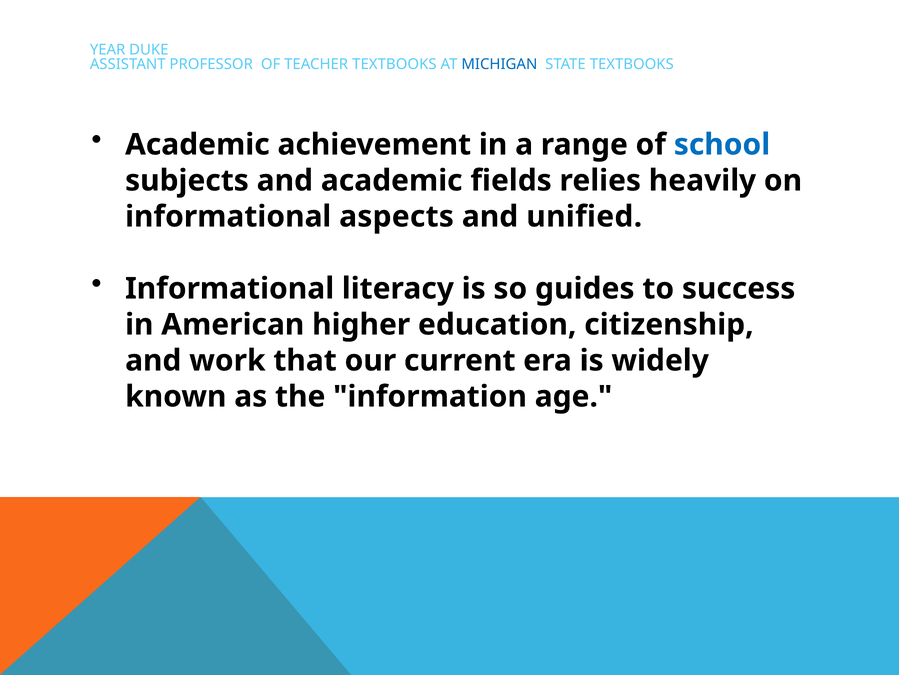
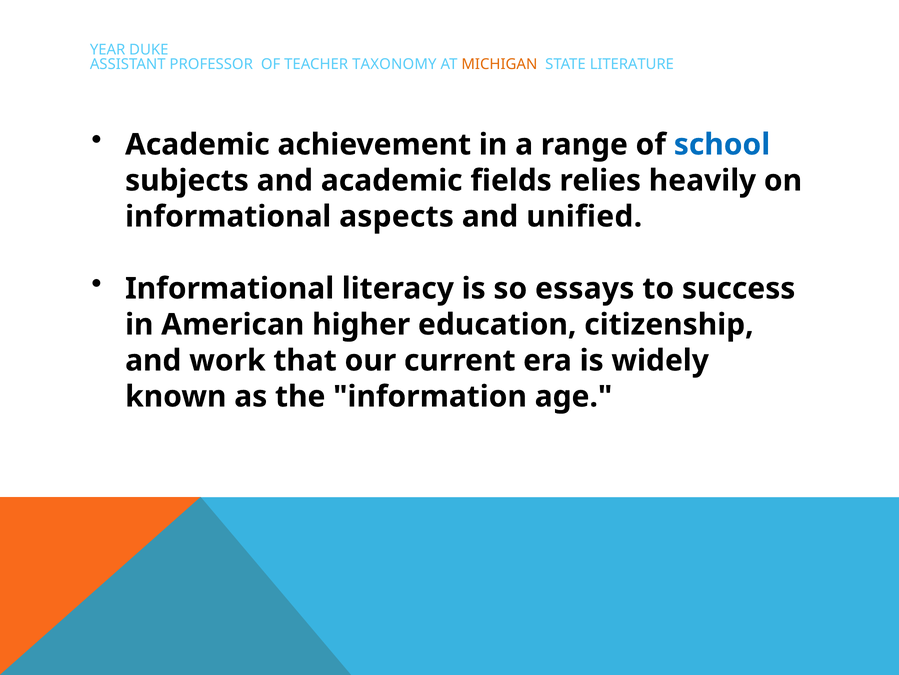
TEACHER TEXTBOOKS: TEXTBOOKS -> TAXONOMY
MICHIGAN colour: blue -> orange
STATE TEXTBOOKS: TEXTBOOKS -> LITERATURE
guides: guides -> essays
